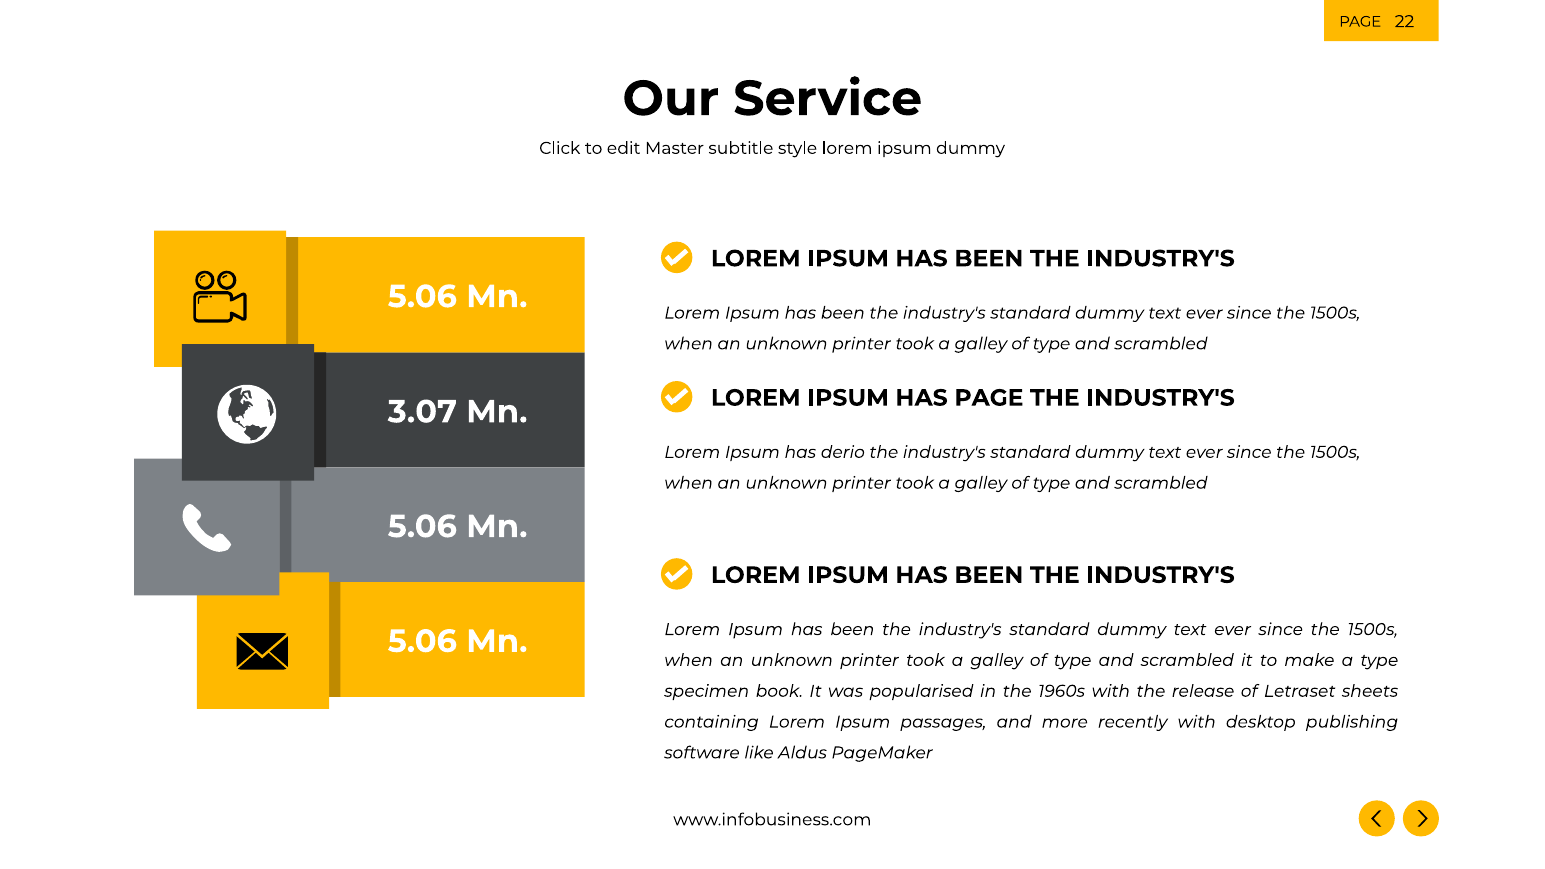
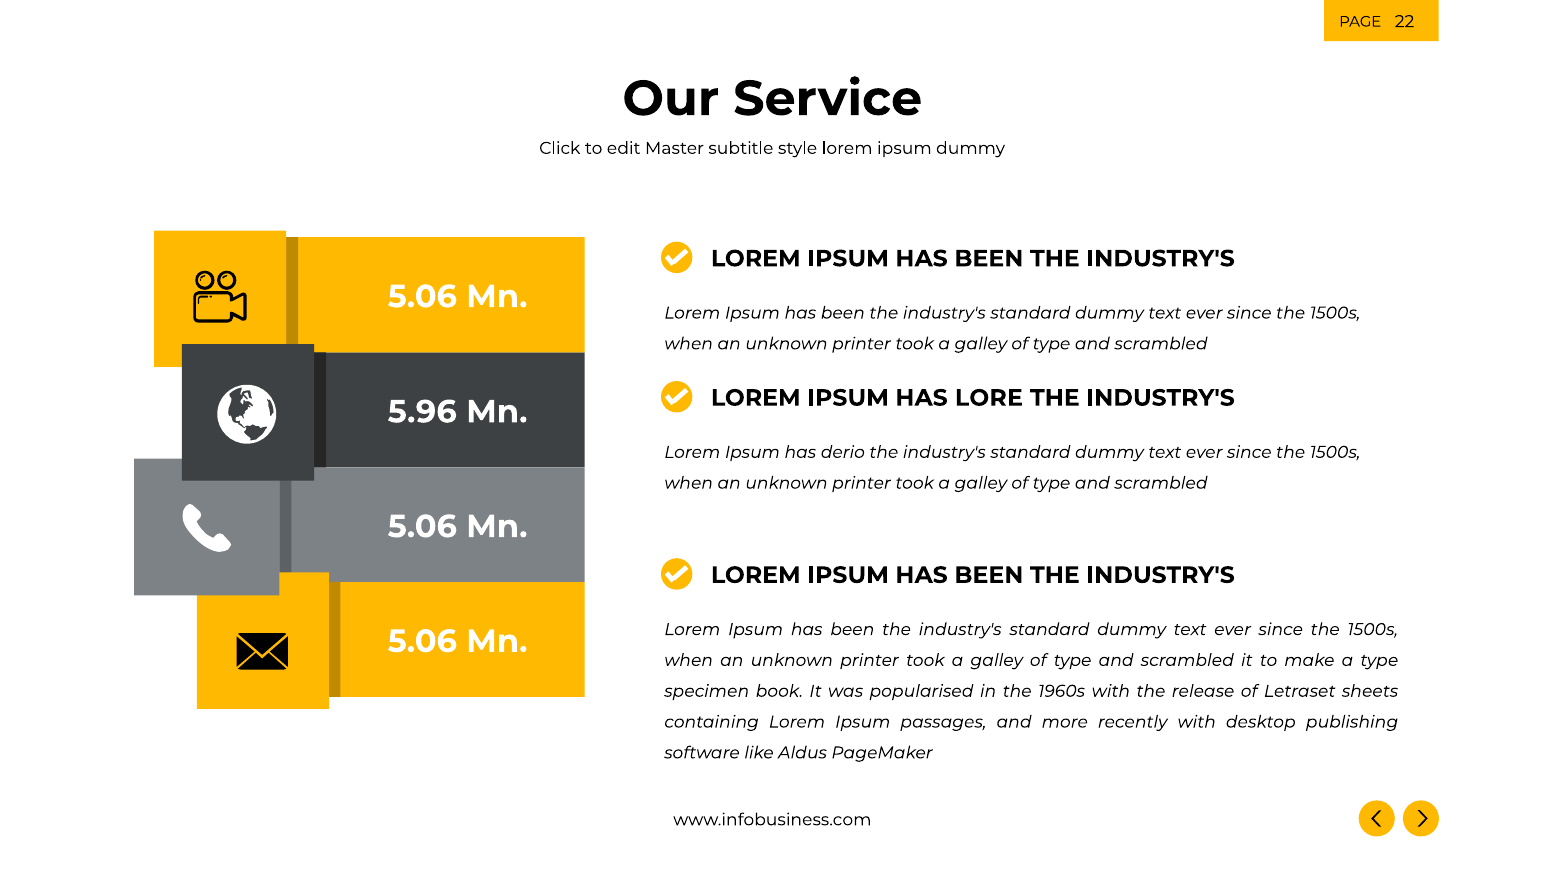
HAS PAGE: PAGE -> LORE
3.07: 3.07 -> 5.96
